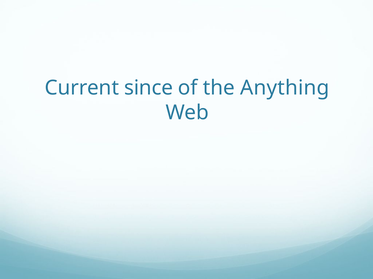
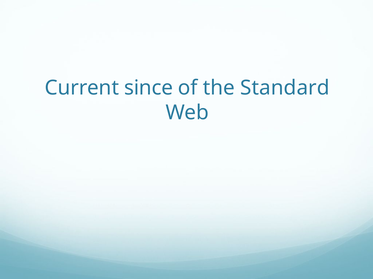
Anything: Anything -> Standard
